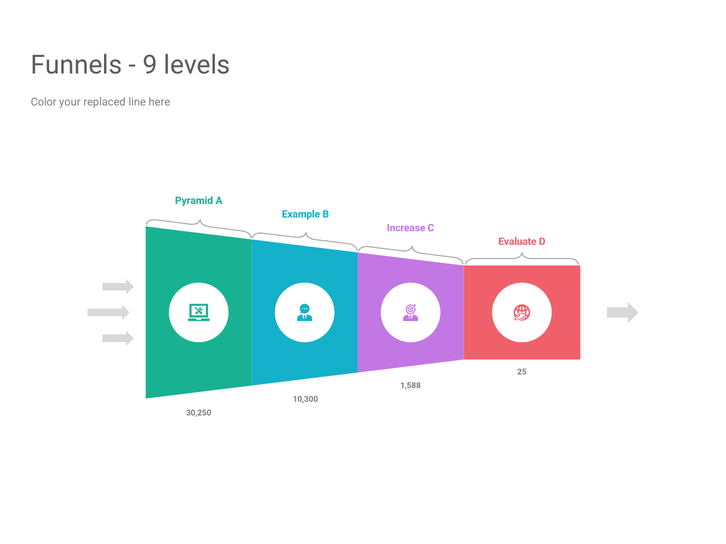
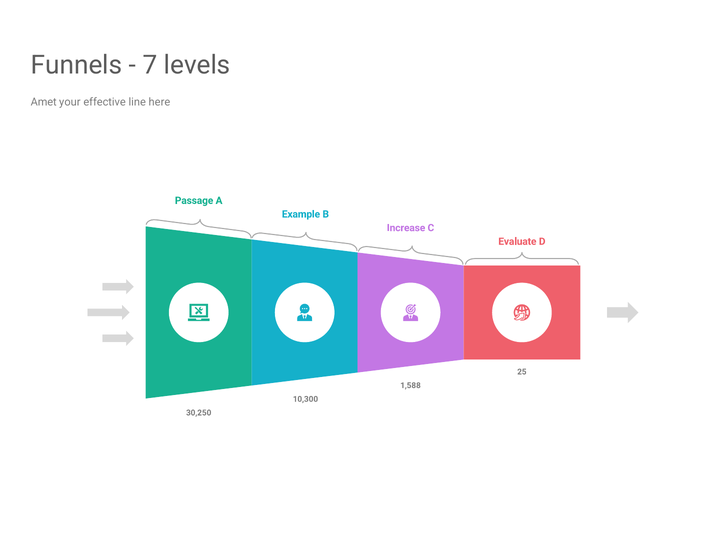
9: 9 -> 7
Color: Color -> Amet
replaced: replaced -> effective
Pyramid: Pyramid -> Passage
